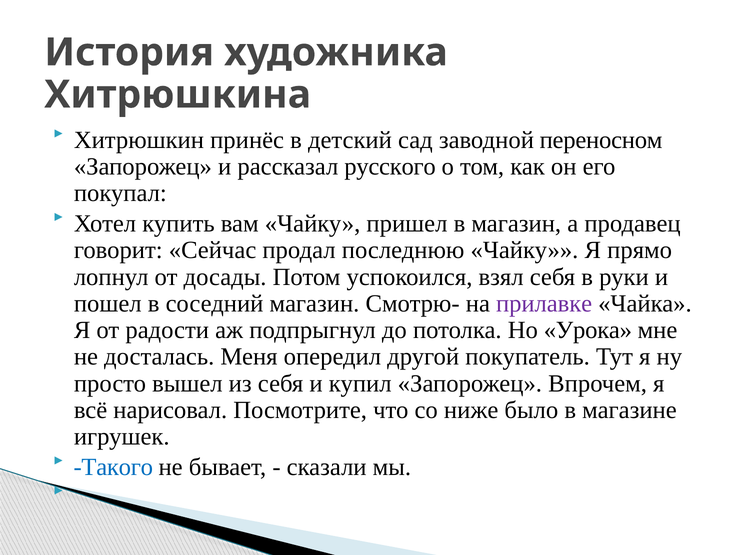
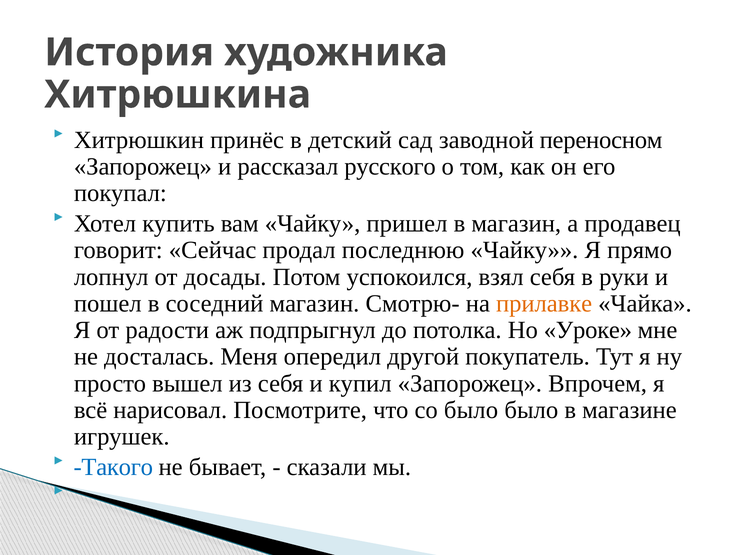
прилавке colour: purple -> orange
Урока: Урока -> Уроке
со ниже: ниже -> было
